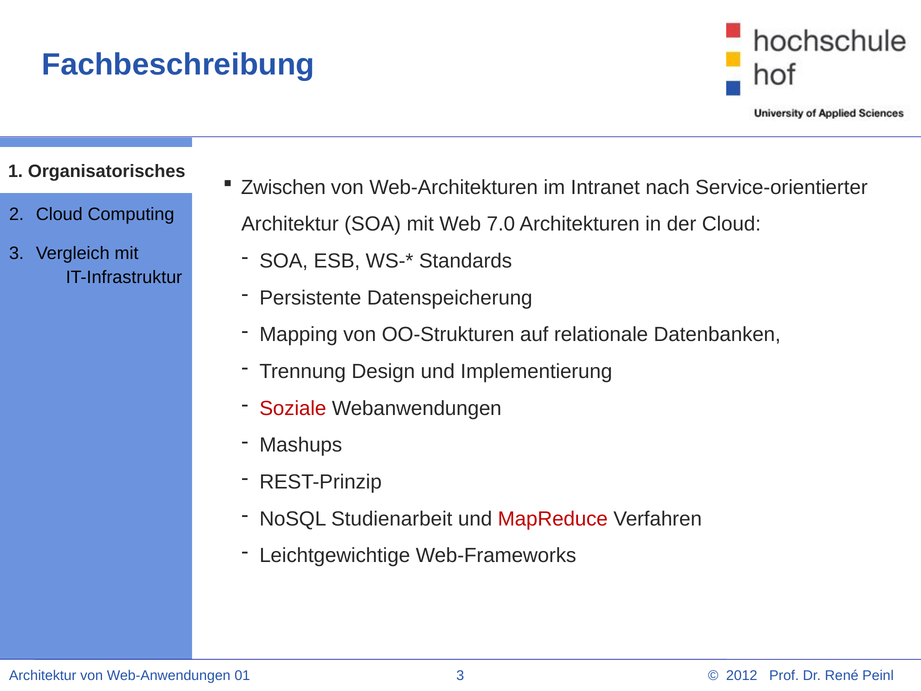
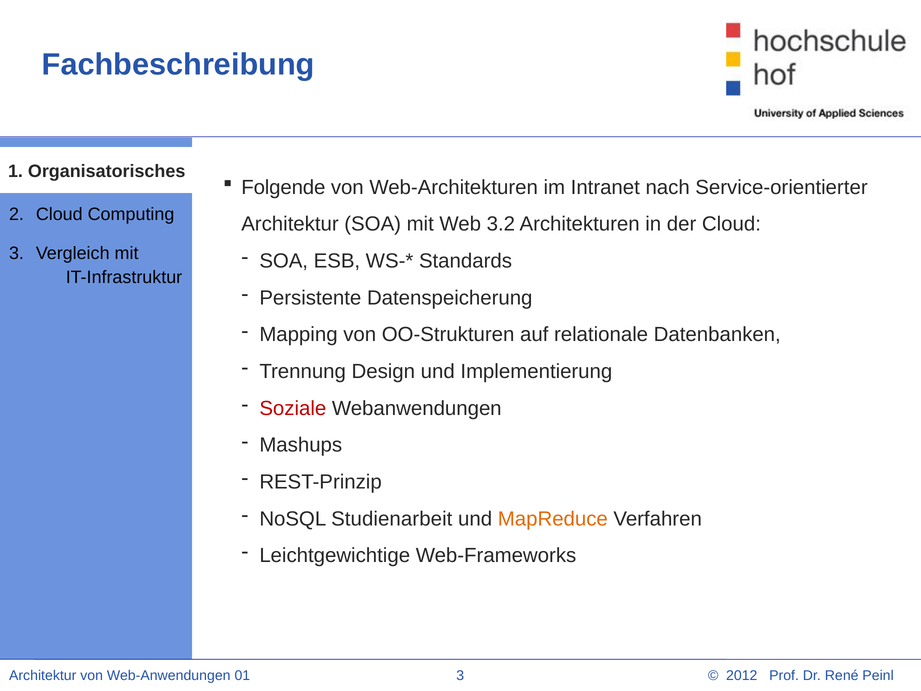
Zwischen: Zwischen -> Folgende
7.0: 7.0 -> 3.2
MapReduce colour: red -> orange
